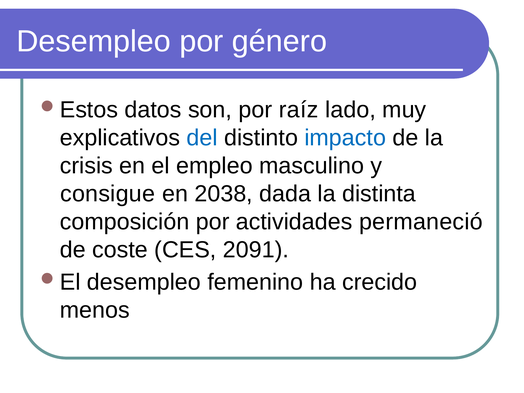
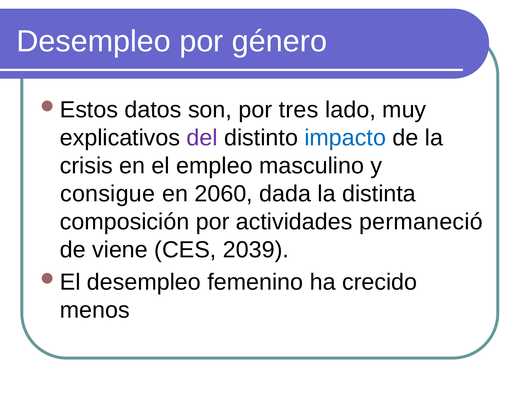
raíz: raíz -> tres
del colour: blue -> purple
2038: 2038 -> 2060
coste: coste -> viene
2091: 2091 -> 2039
